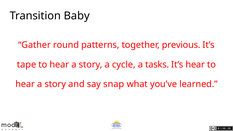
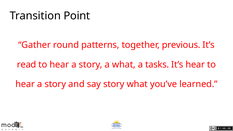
Baby: Baby -> Point
tape: tape -> read
a cycle: cycle -> what
say snap: snap -> story
